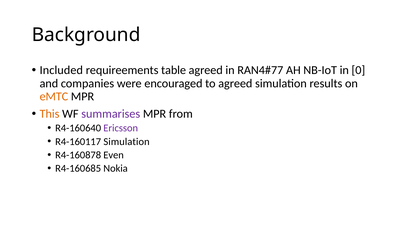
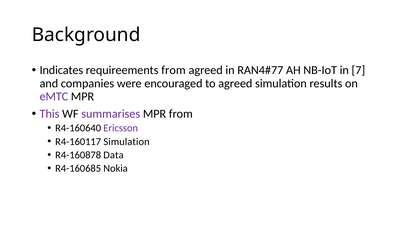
Included: Included -> Indicates
requireements table: table -> from
0: 0 -> 7
eMTC colour: orange -> purple
This colour: orange -> purple
Even: Even -> Data
